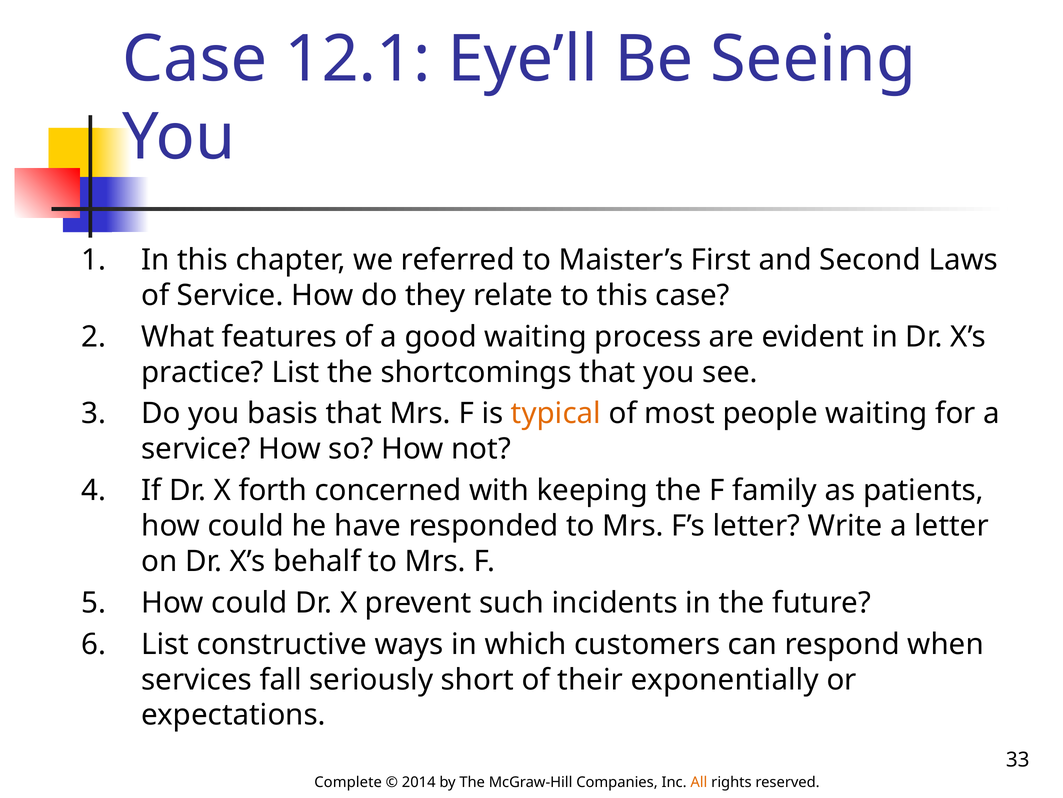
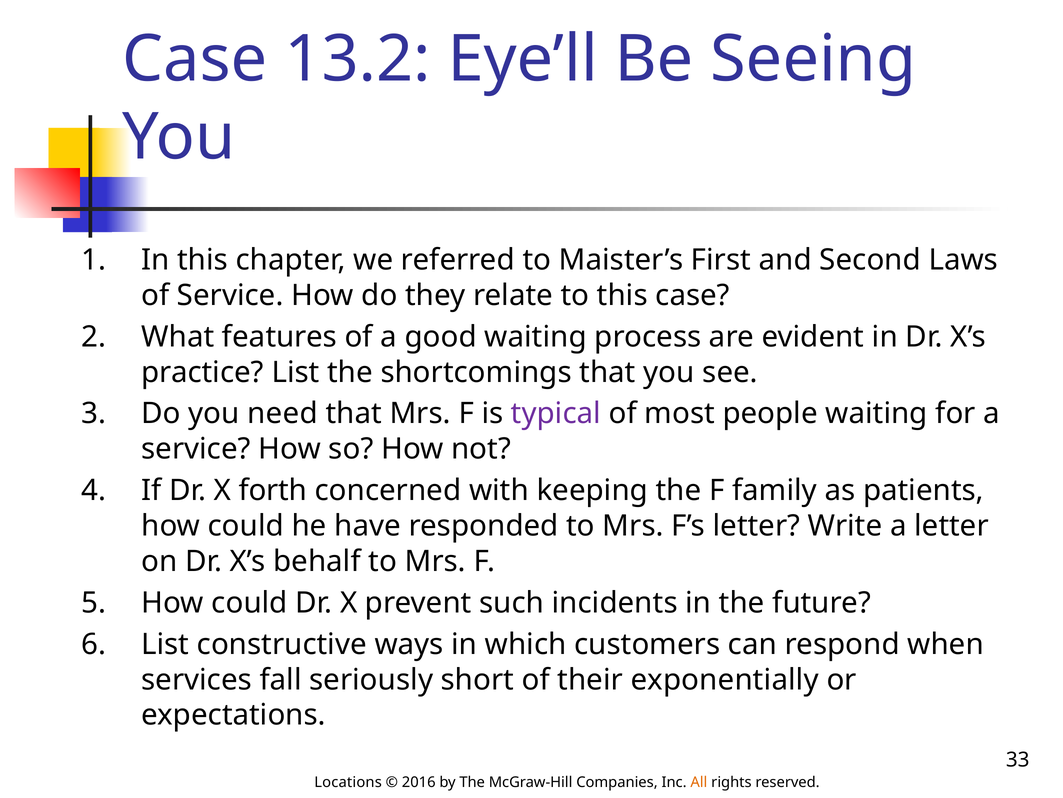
12.1: 12.1 -> 13.2
basis: basis -> need
typical colour: orange -> purple
Complete: Complete -> Locations
2014: 2014 -> 2016
